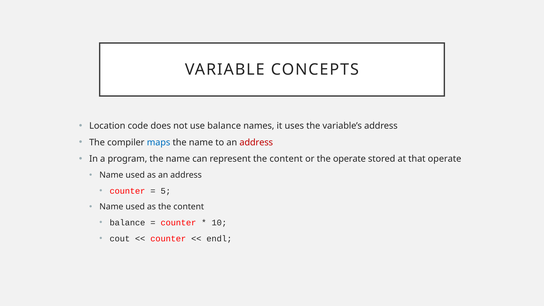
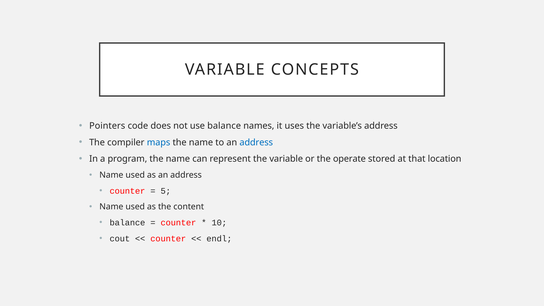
Location: Location -> Pointers
address at (256, 142) colour: red -> blue
represent the content: content -> variable
that operate: operate -> location
